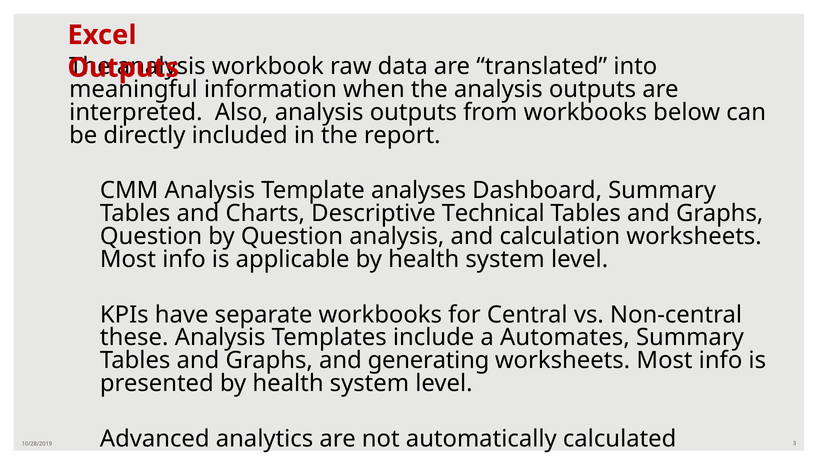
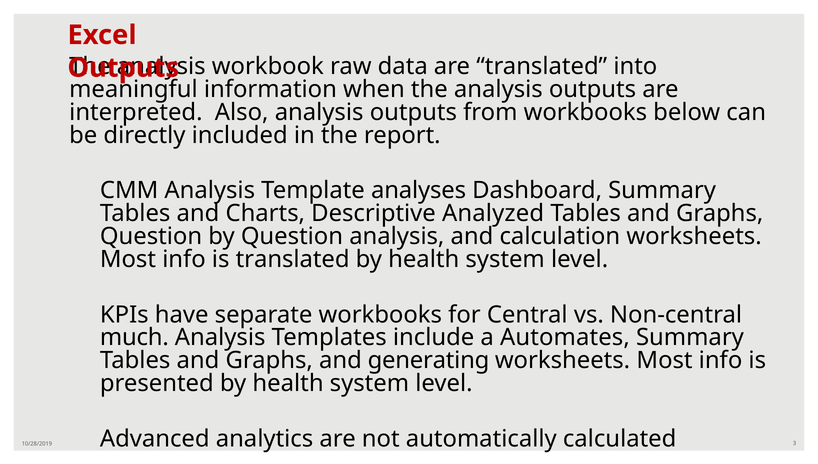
Technical: Technical -> Analyzed
is applicable: applicable -> translated
these: these -> much
